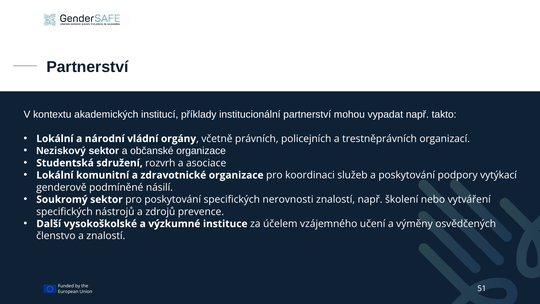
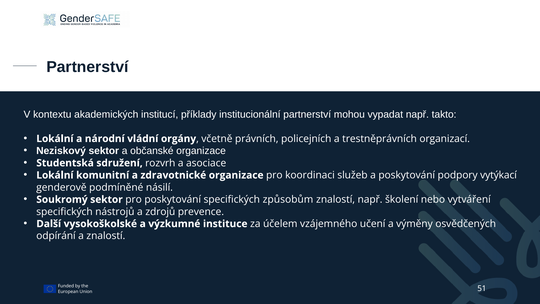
nerovnosti: nerovnosti -> způsobům
členstvo: členstvo -> odpírání
